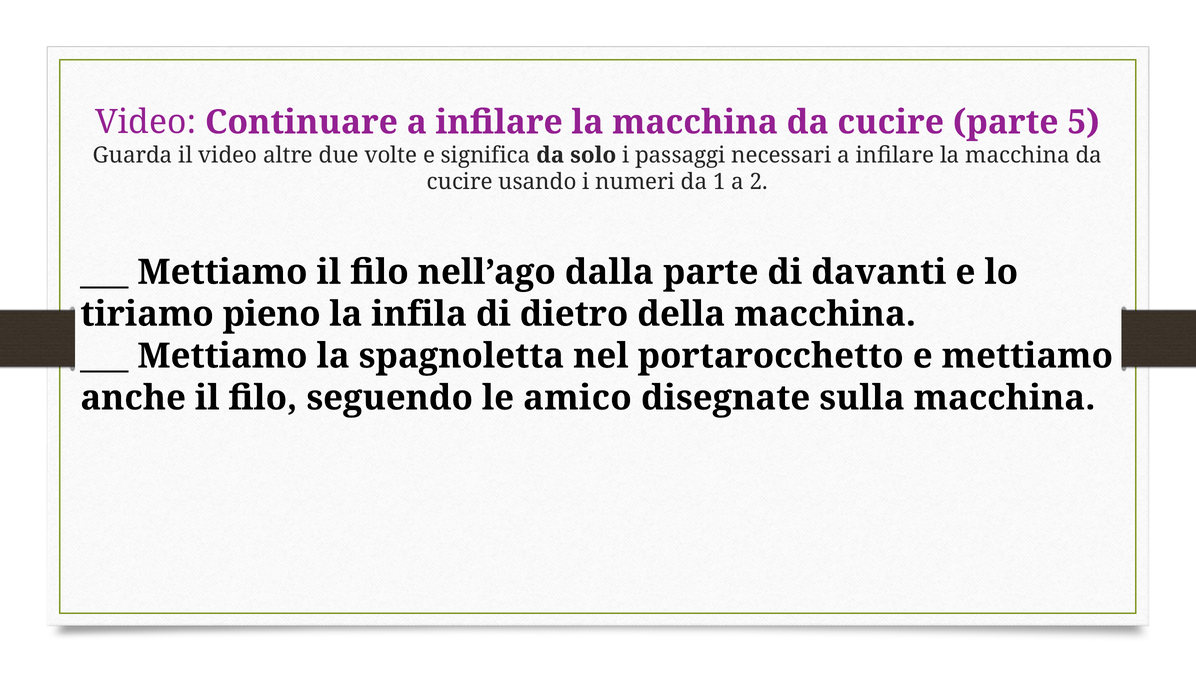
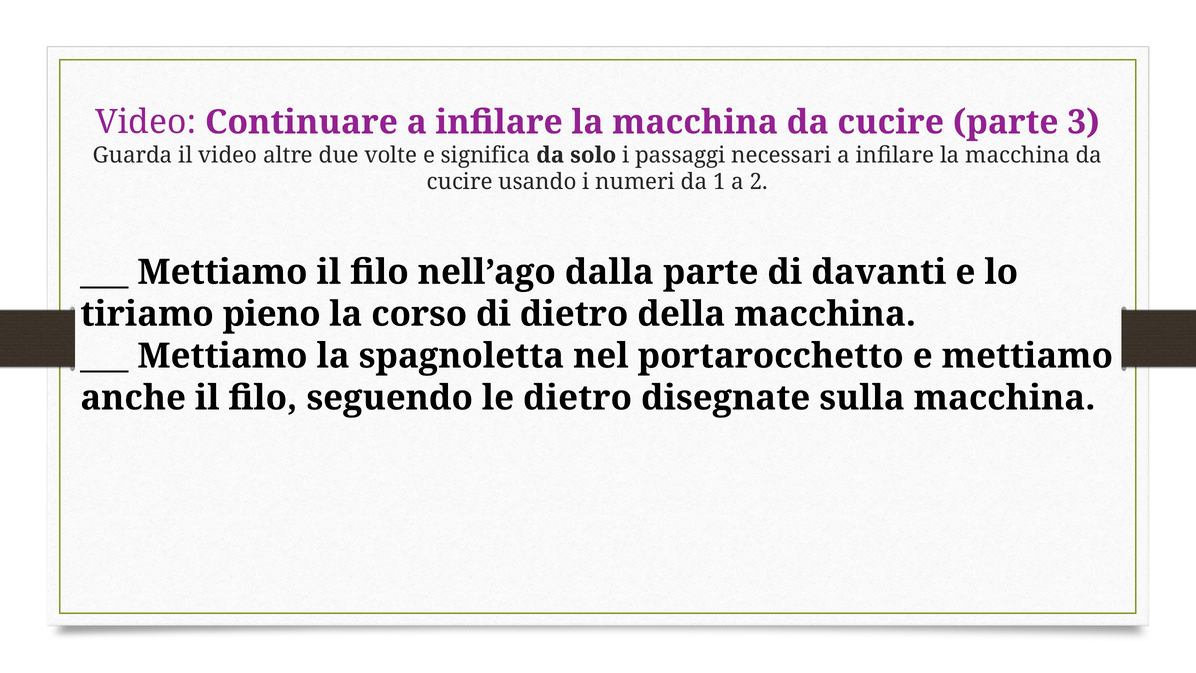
5: 5 -> 3
infila: infila -> corso
le amico: amico -> dietro
